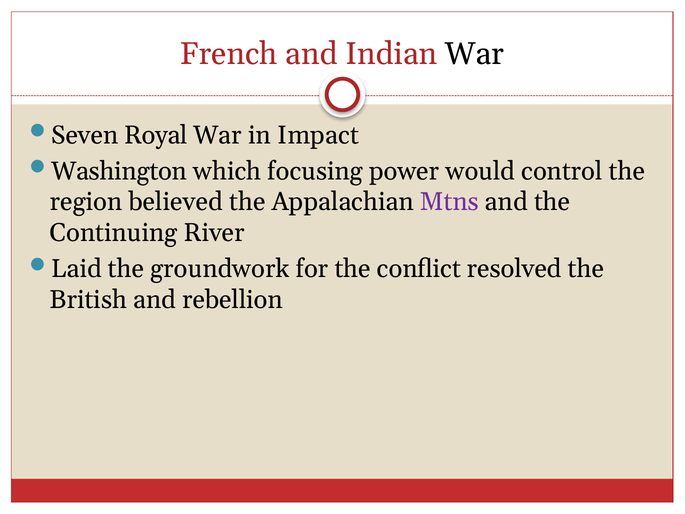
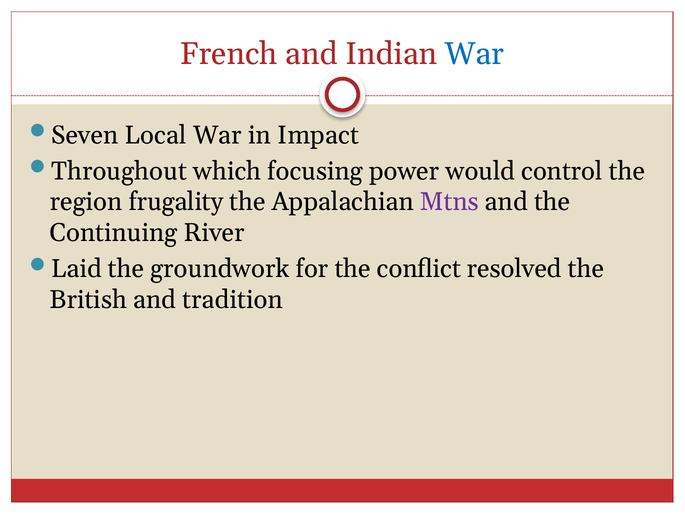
War at (475, 54) colour: black -> blue
Royal: Royal -> Local
Washington: Washington -> Throughout
believed: believed -> frugality
rebellion: rebellion -> tradition
